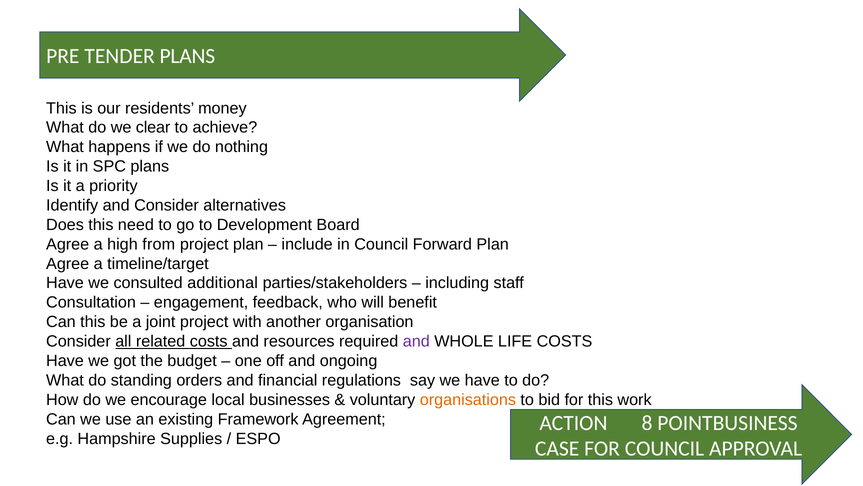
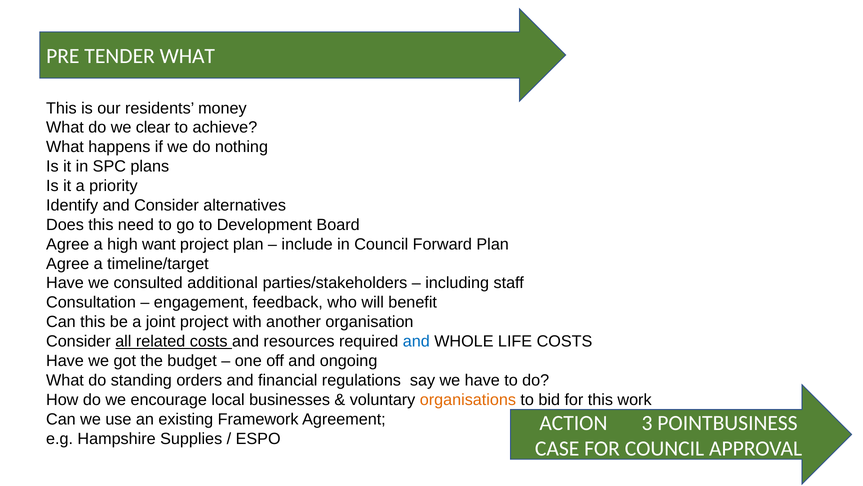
TENDER PLANS: PLANS -> WHAT
from: from -> want
and at (416, 341) colour: purple -> blue
8: 8 -> 3
